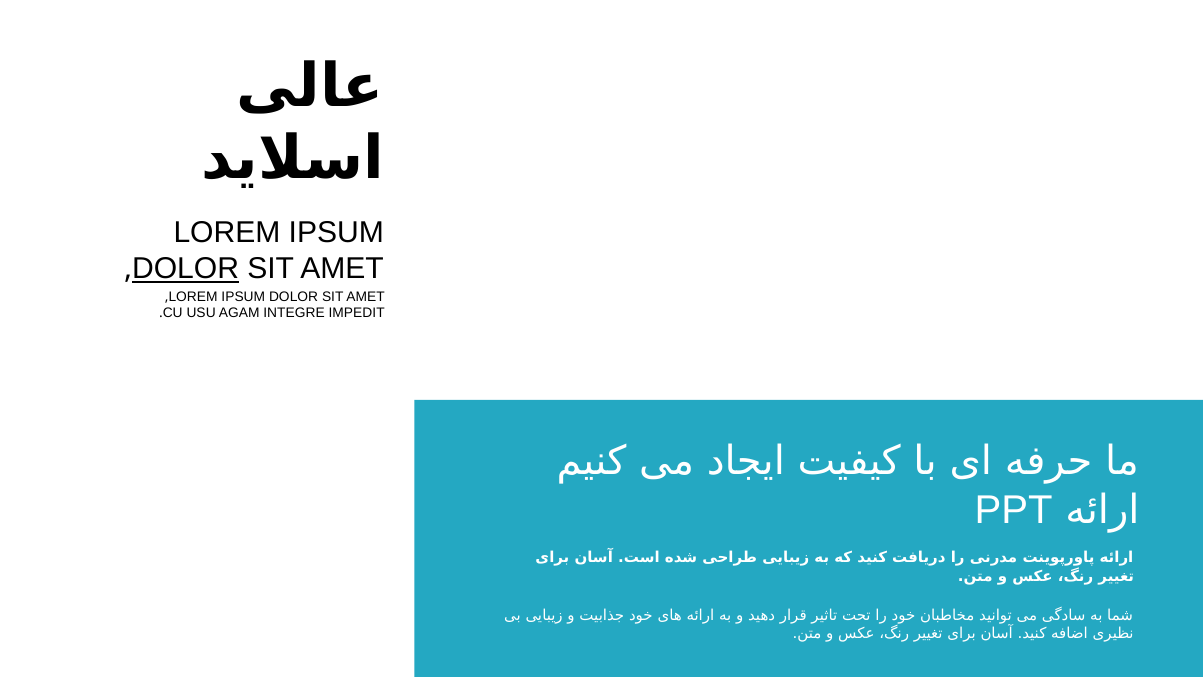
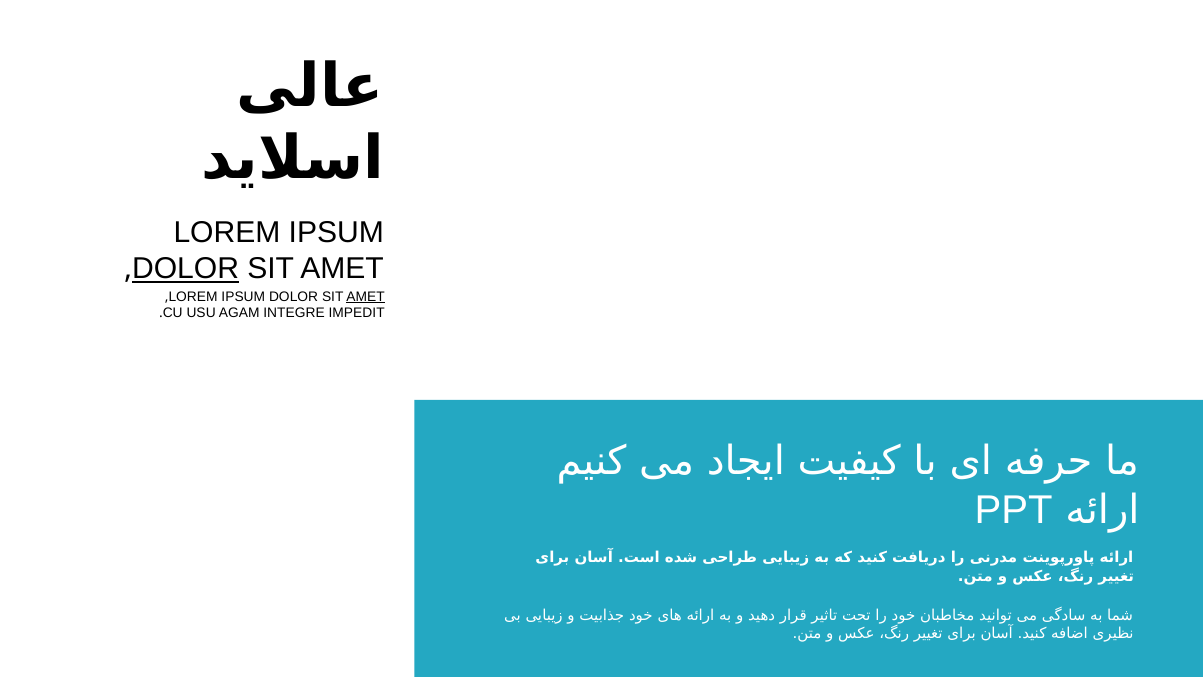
AMET at (366, 296) underline: none -> present
